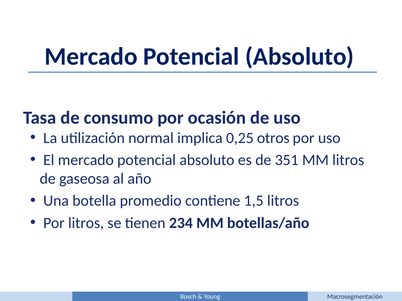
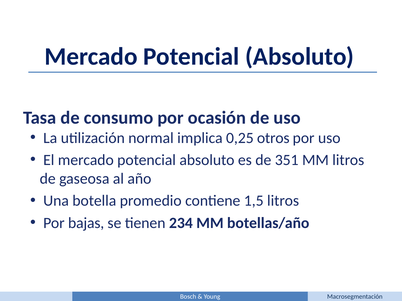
Por litros: litros -> bajas
